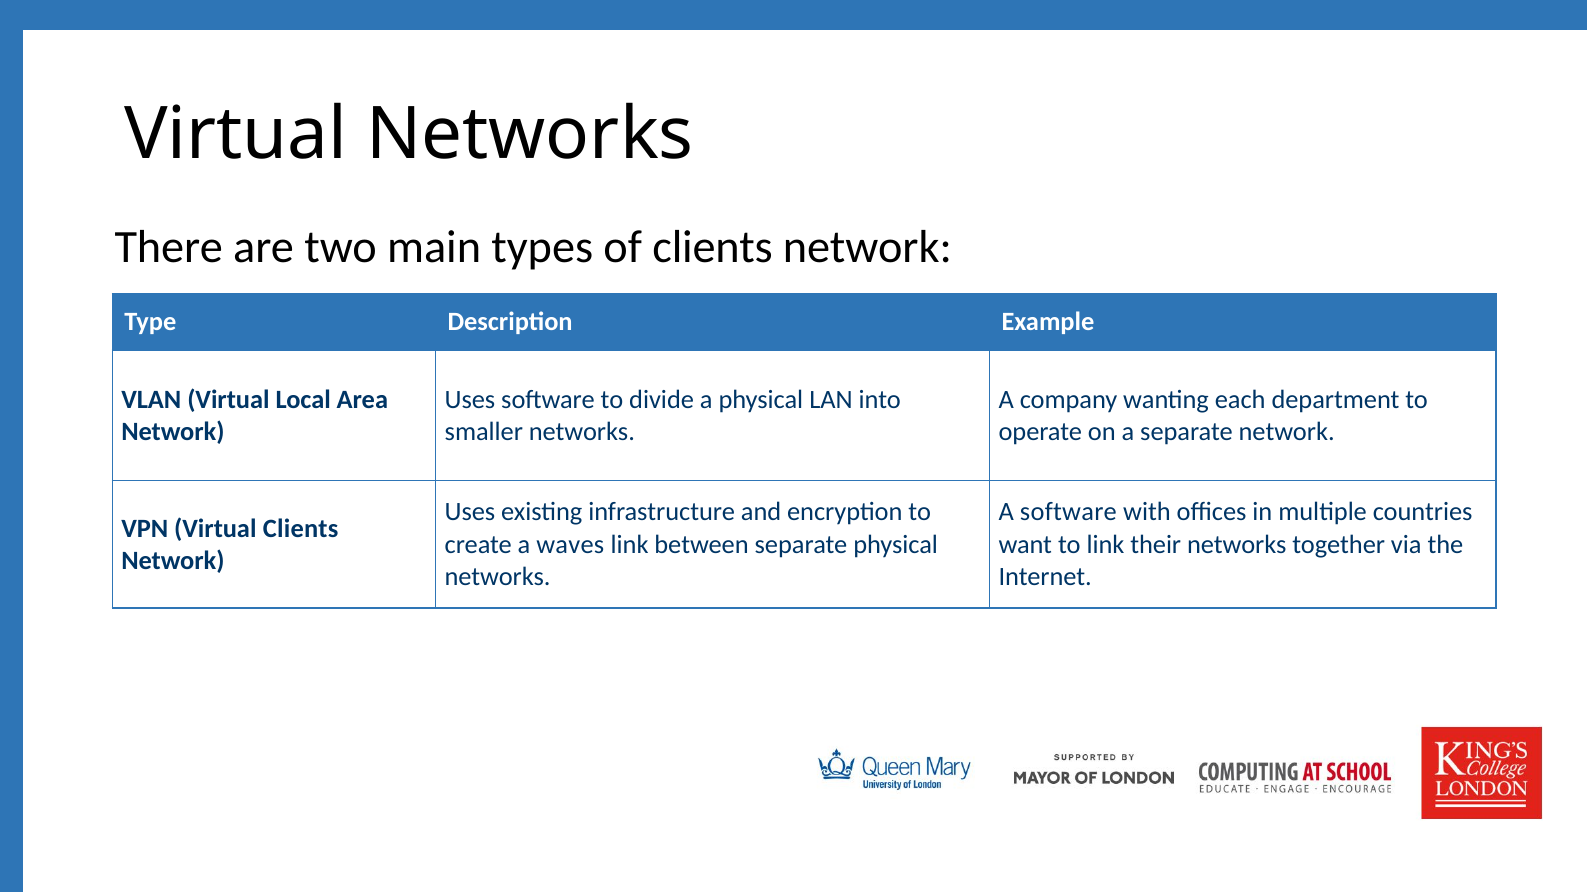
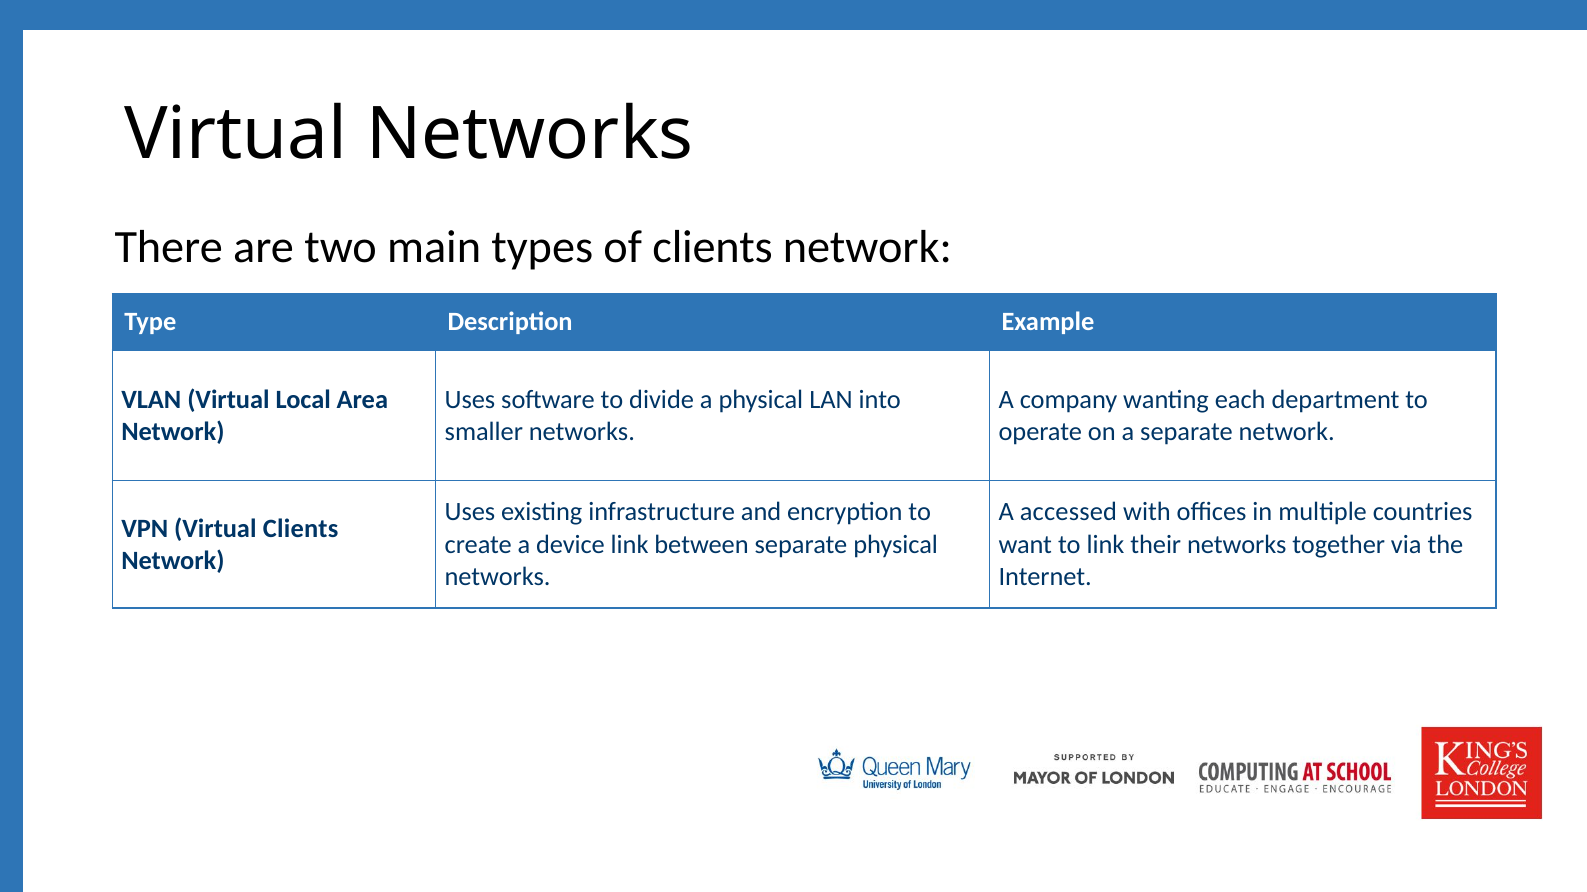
A software: software -> accessed
waves: waves -> device
